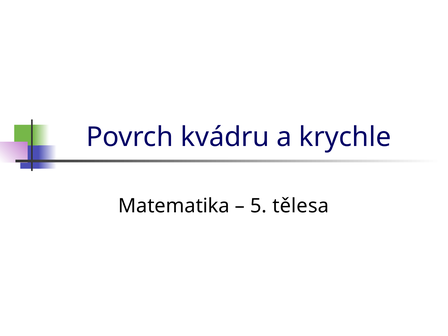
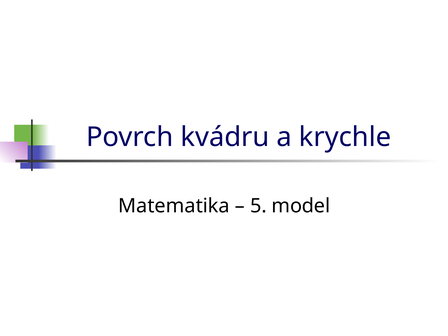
tělesa: tělesa -> model
